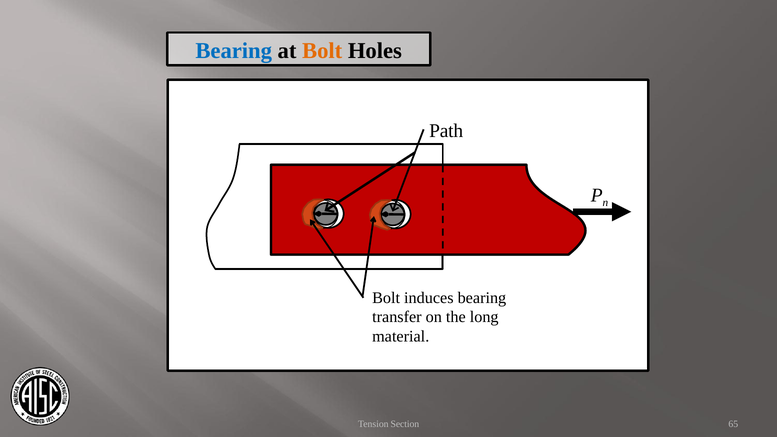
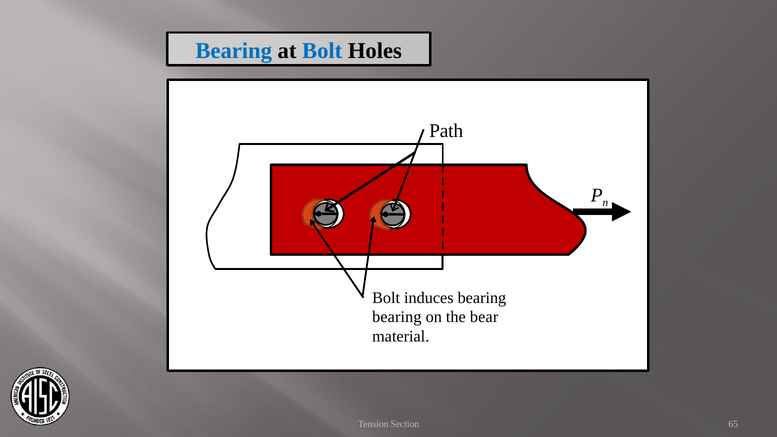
Bolt at (322, 51) colour: orange -> blue
transfer at (397, 317): transfer -> bearing
long: long -> bear
